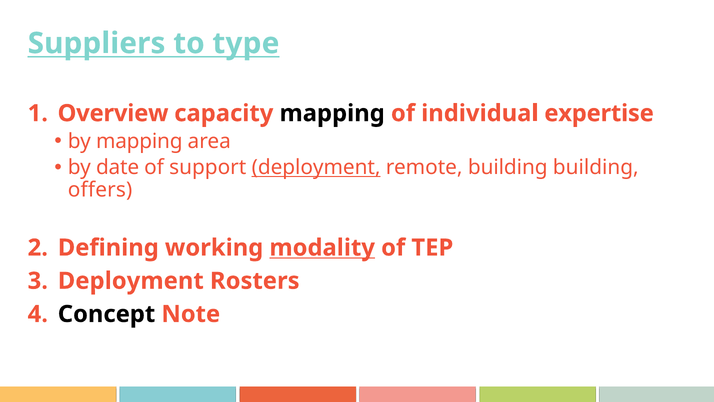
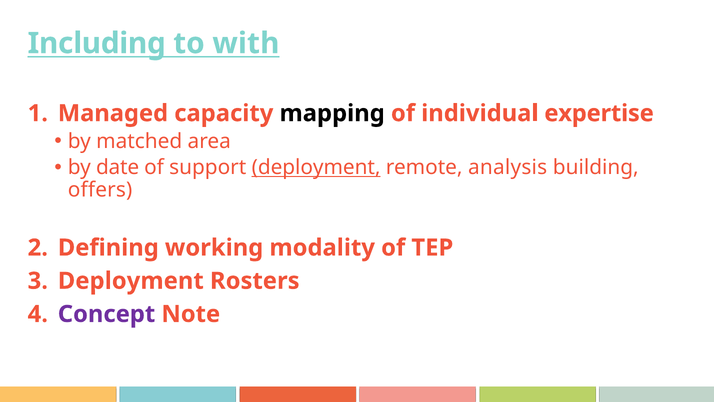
Suppliers: Suppliers -> Including
type: type -> with
Overview: Overview -> Managed
by mapping: mapping -> matched
remote building: building -> analysis
modality underline: present -> none
Concept colour: black -> purple
